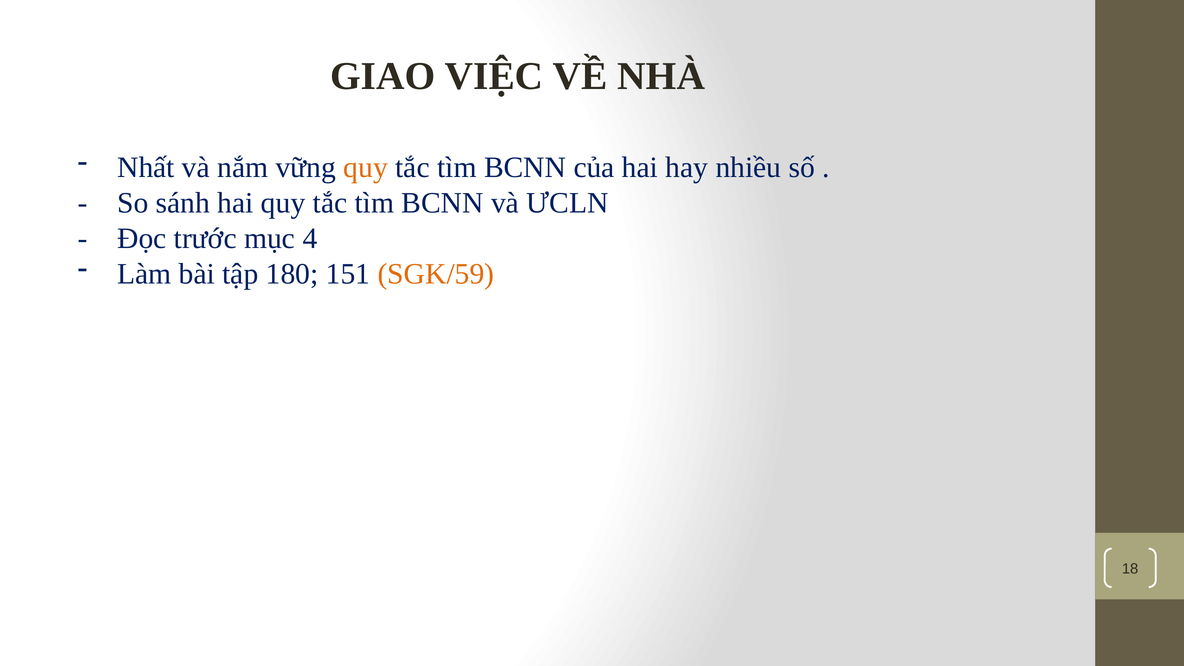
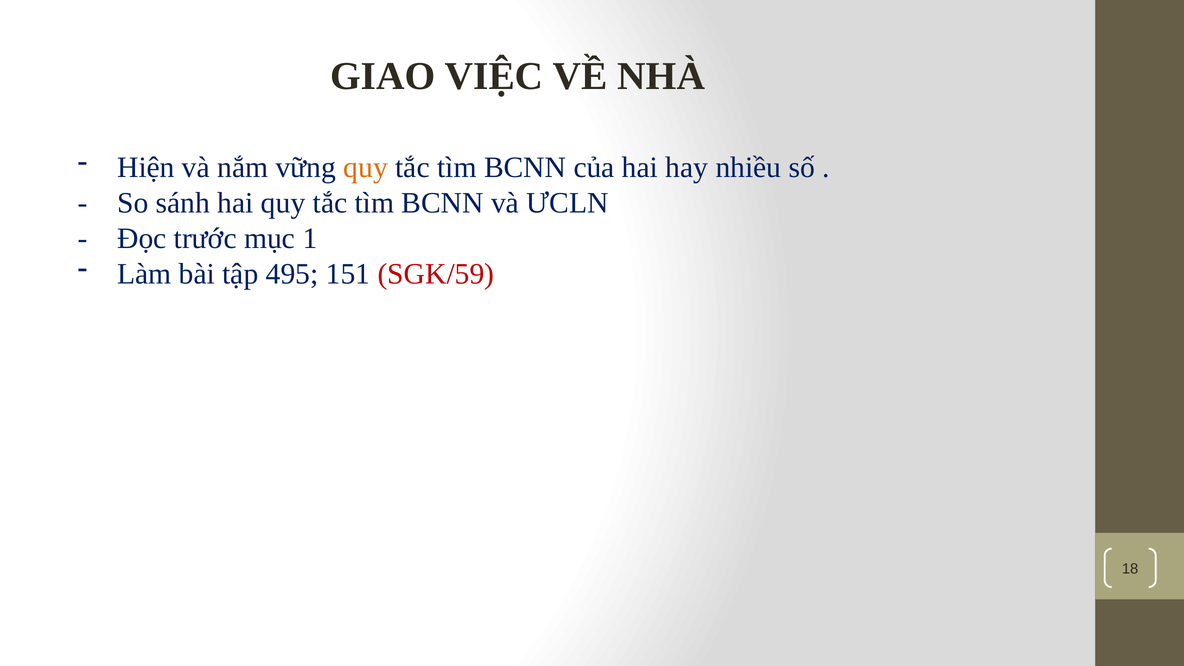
Nhất: Nhất -> Hiện
4: 4 -> 1
180: 180 -> 495
SGK/59 colour: orange -> red
